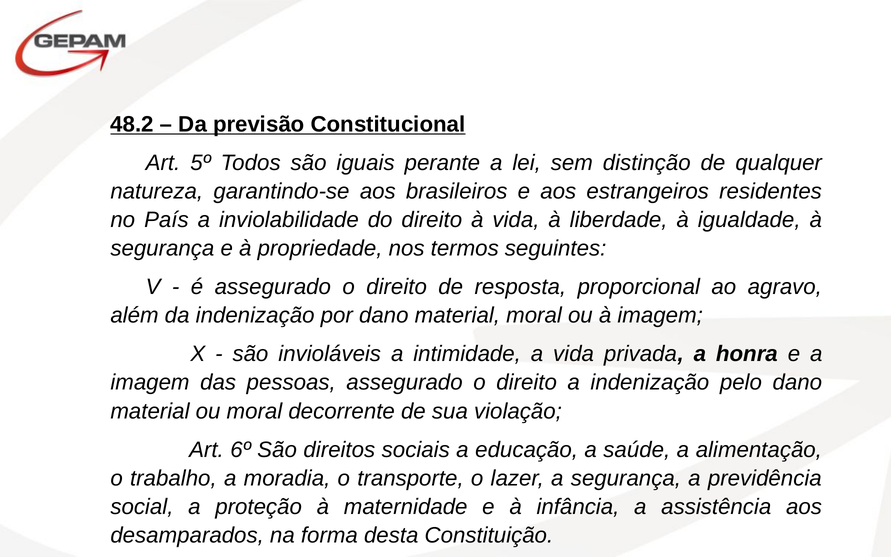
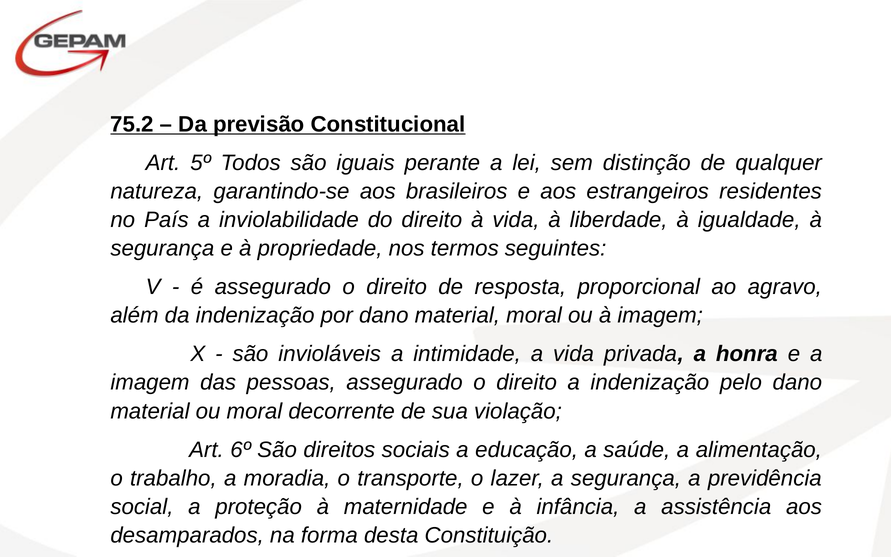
48.2: 48.2 -> 75.2
